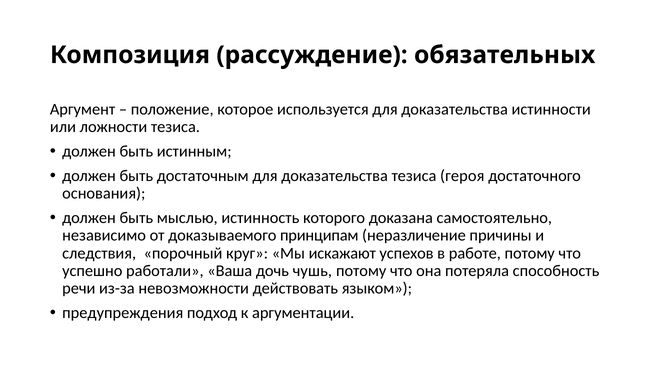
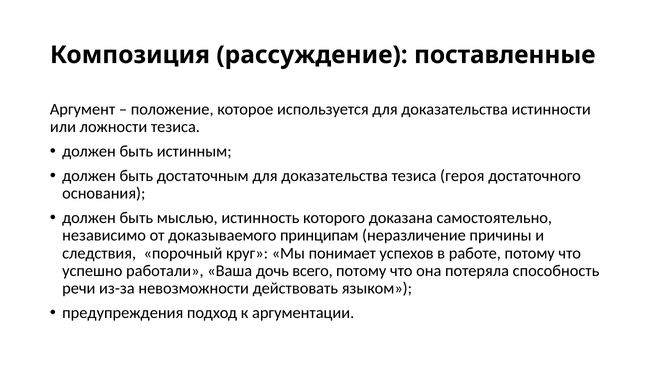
обязательных: обязательных -> поставленные
искажают: искажают -> понимает
чушь: чушь -> всего
